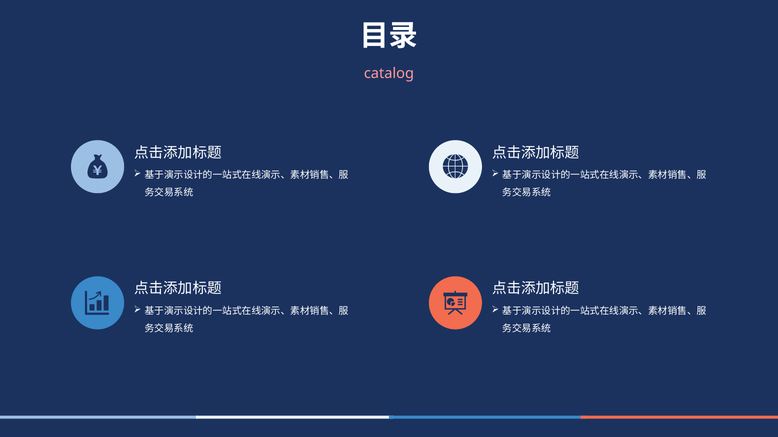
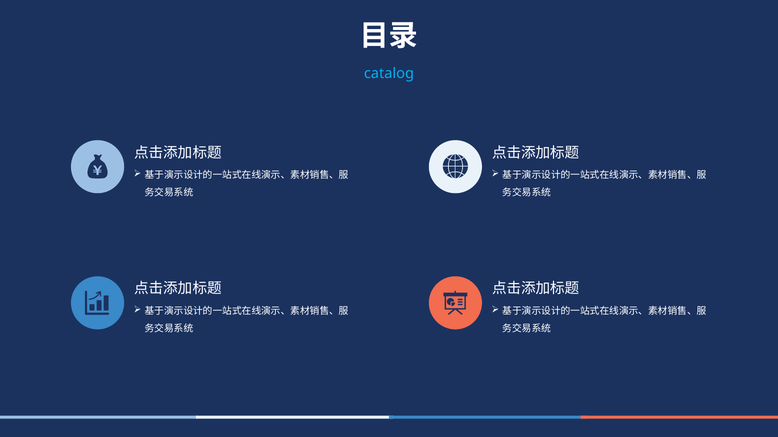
catalog colour: pink -> light blue
